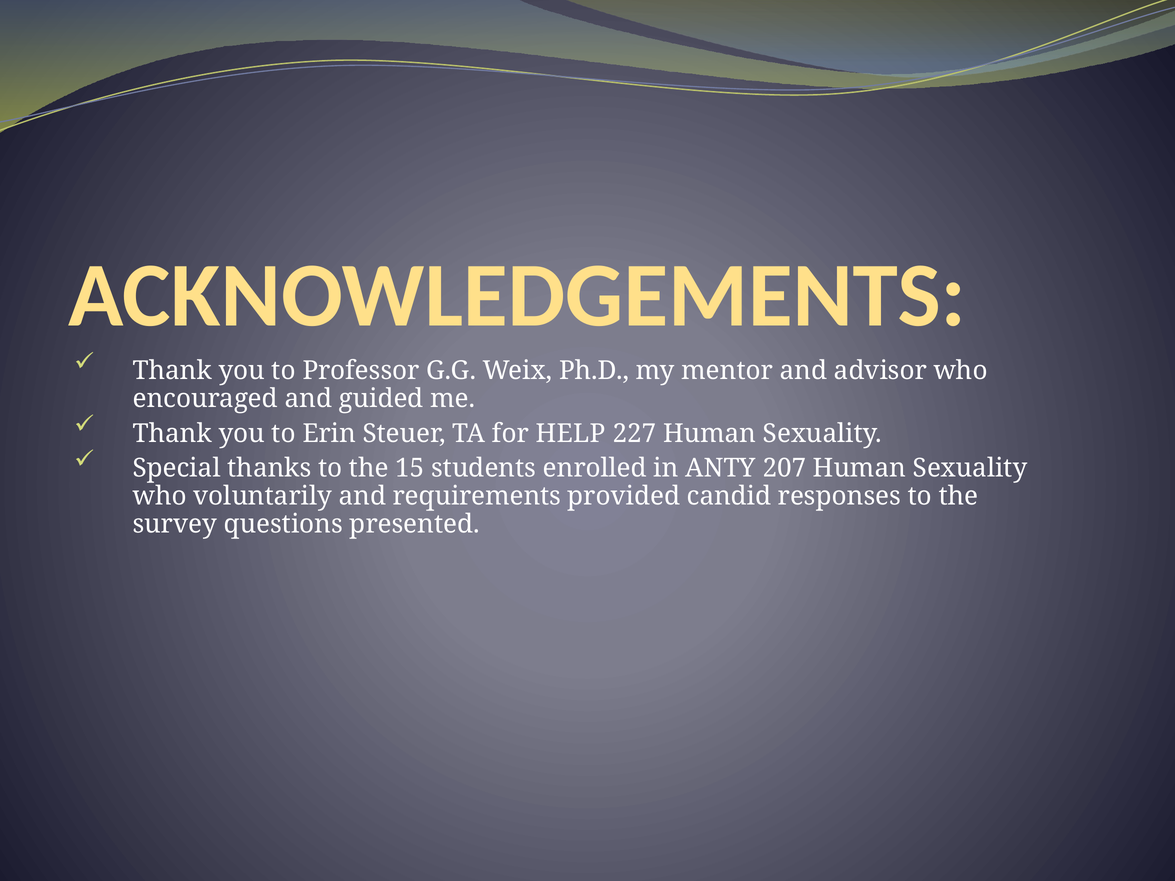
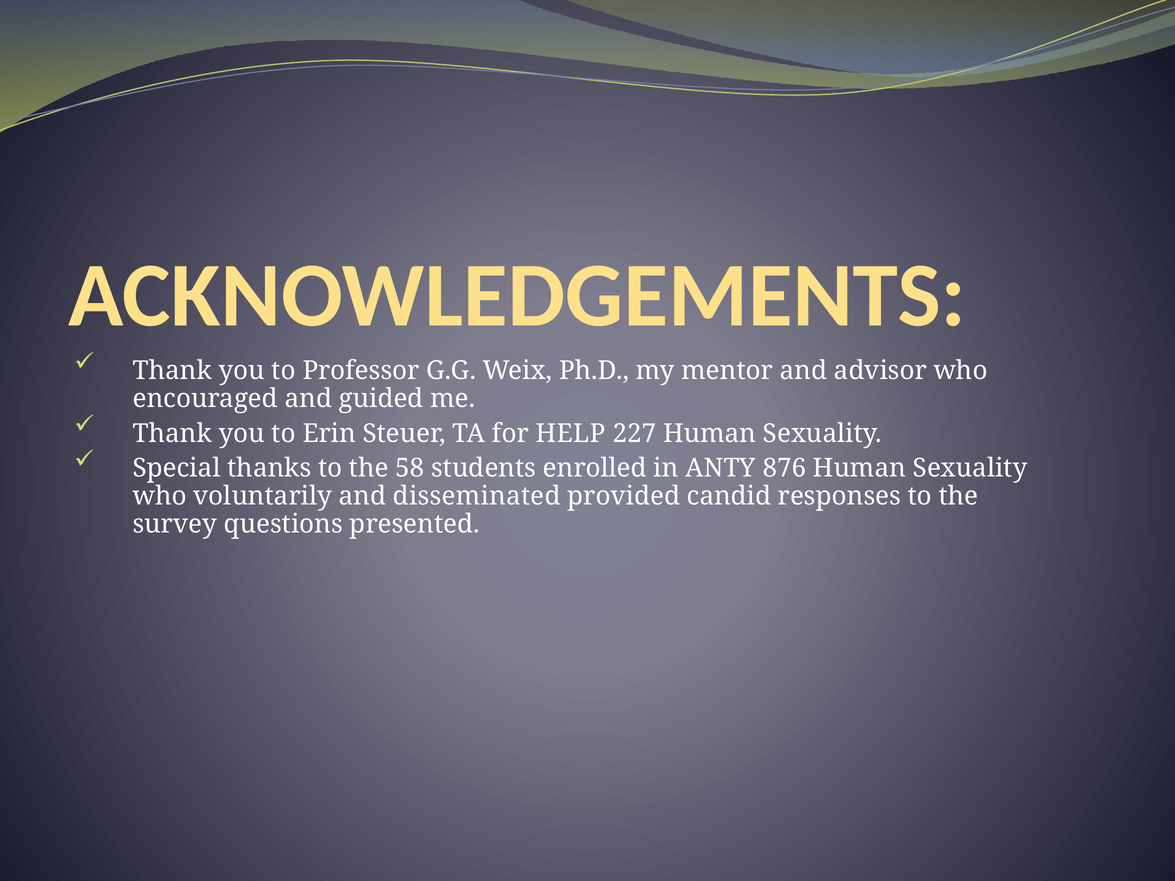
15: 15 -> 58
207: 207 -> 876
requirements: requirements -> disseminated
